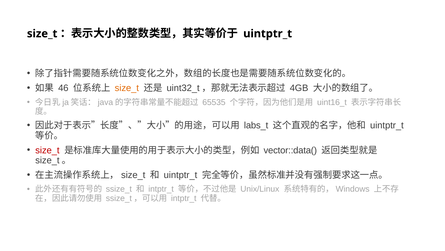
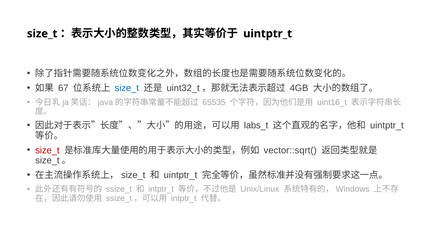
46: 46 -> 67
size_t at (127, 88) colour: orange -> blue
vector::data(: vector::data( -> vector::sqrt(
